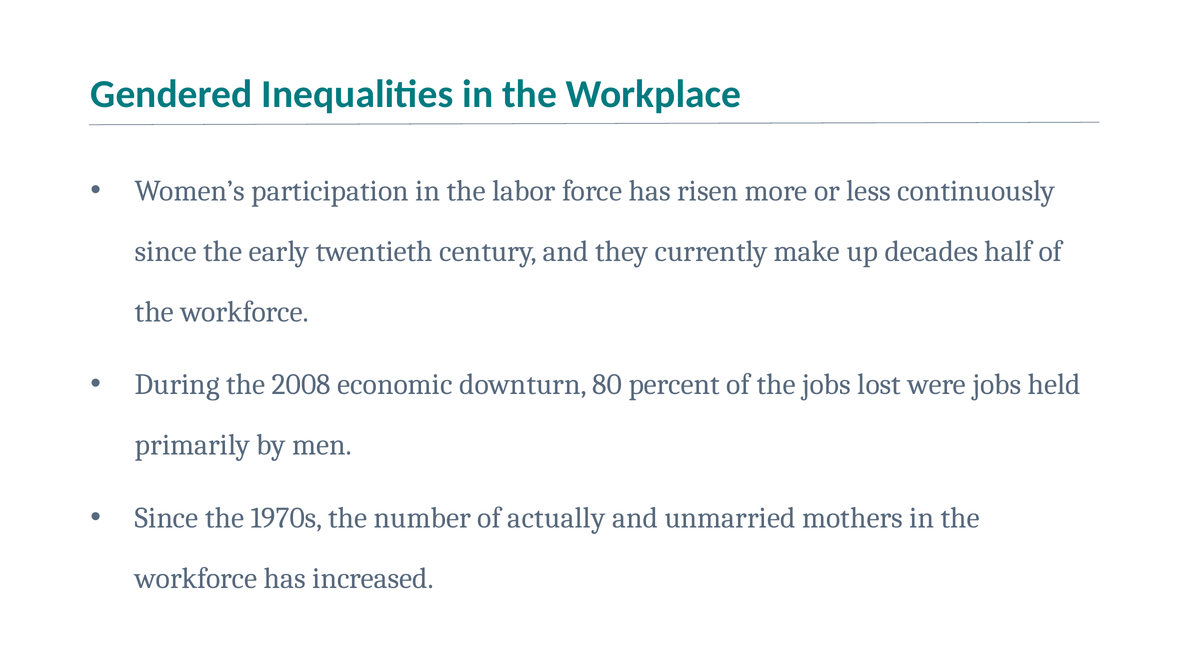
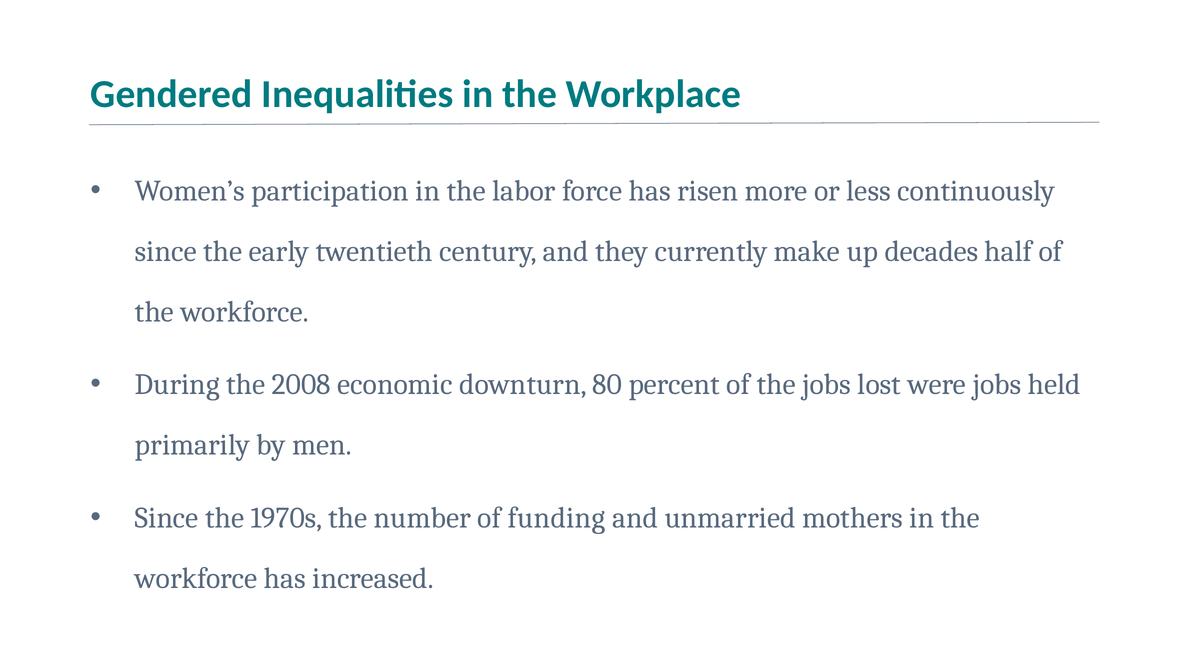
actually: actually -> funding
